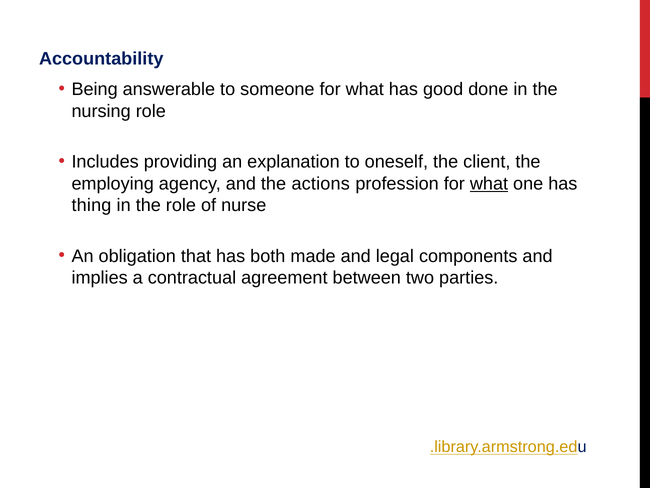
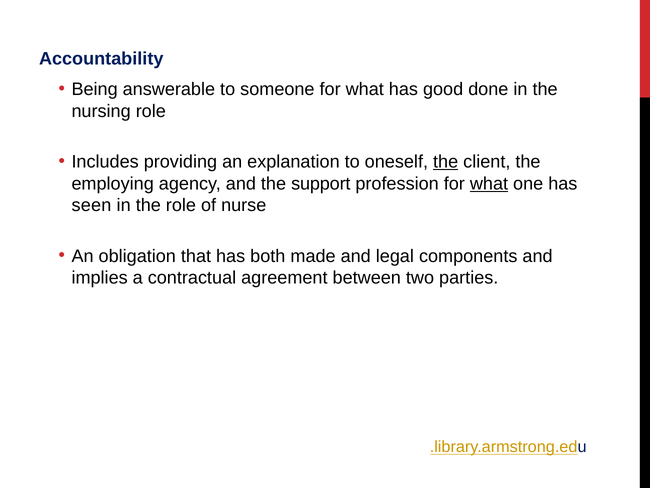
the at (446, 162) underline: none -> present
actions: actions -> support
thing: thing -> seen
